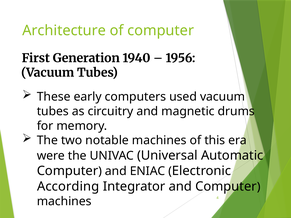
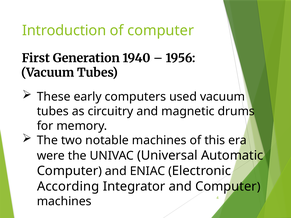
Architecture: Architecture -> Introduction
